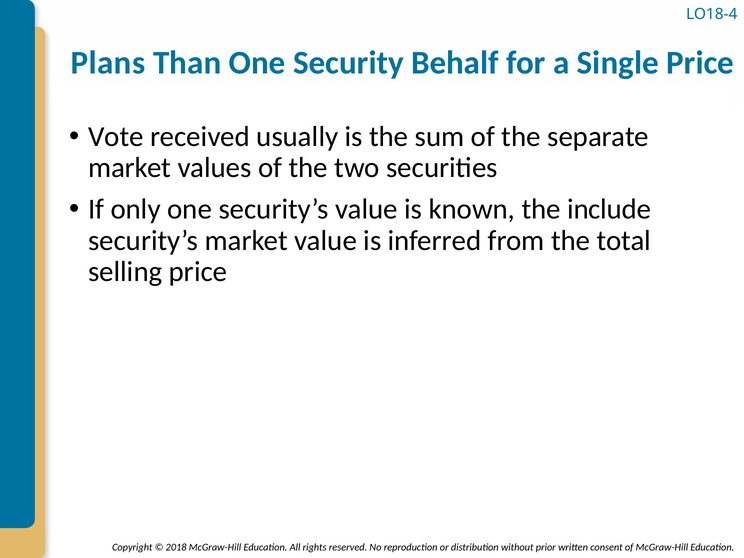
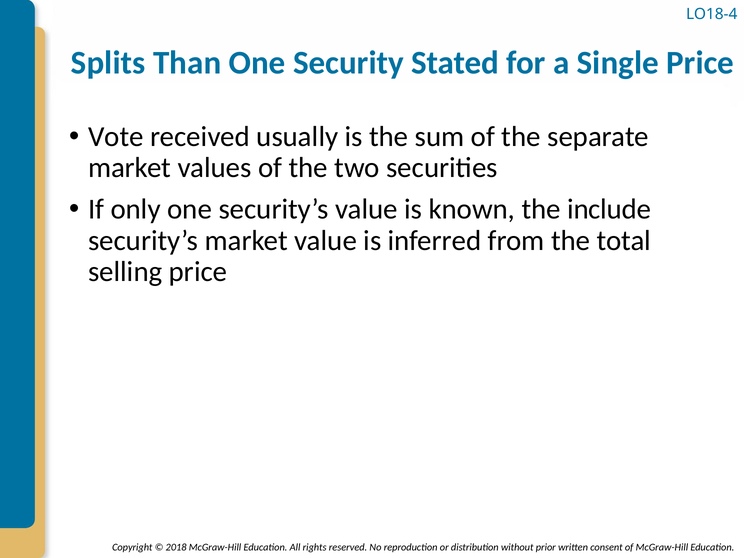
Plans: Plans -> Splits
Behalf: Behalf -> Stated
